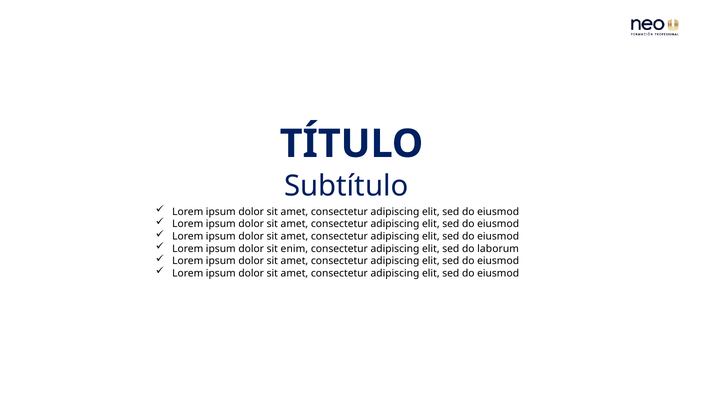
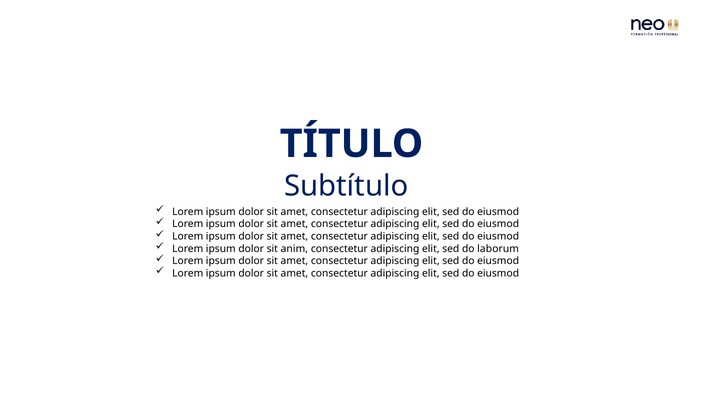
enim: enim -> anim
